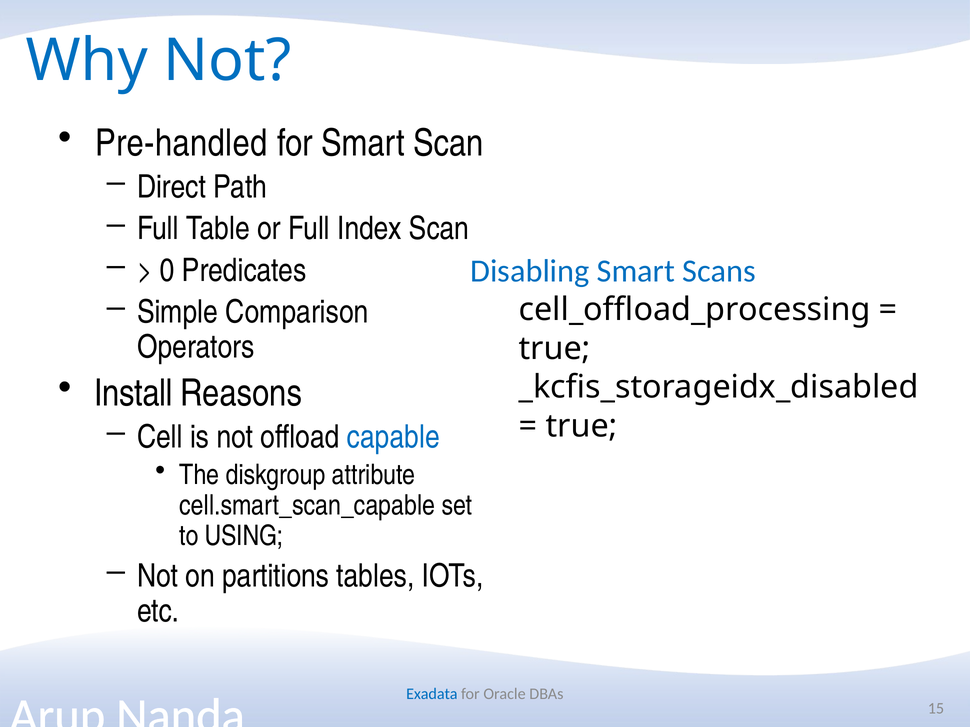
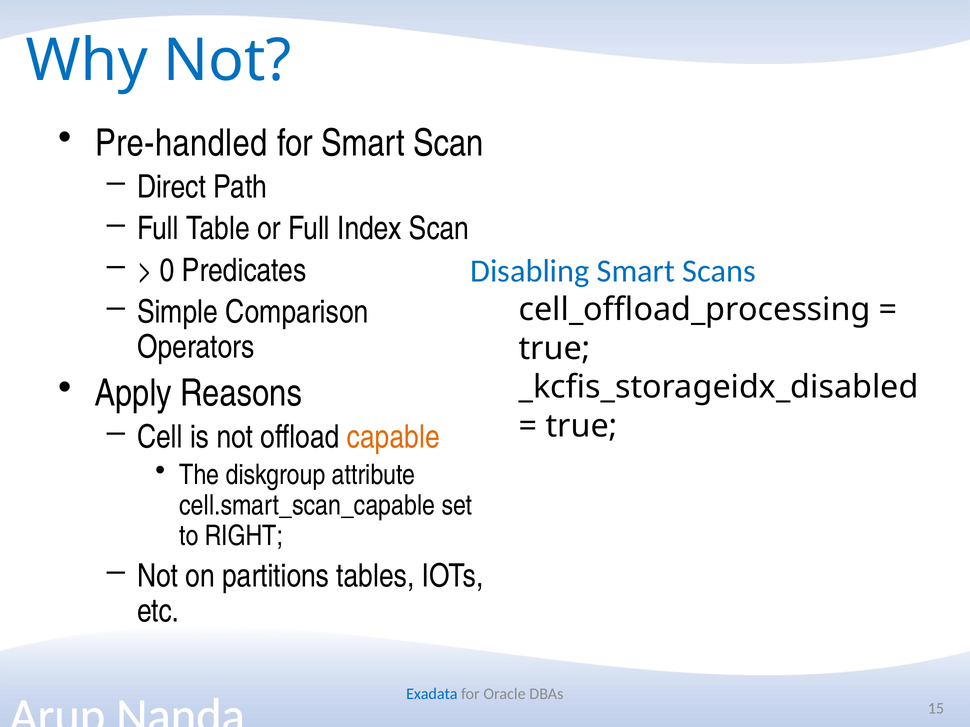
Install: Install -> Apply
capable colour: blue -> orange
USING: USING -> RIGHT
